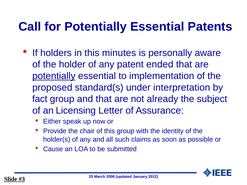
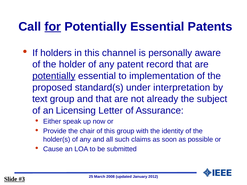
for underline: none -> present
minutes: minutes -> channel
ended: ended -> record
fact: fact -> text
